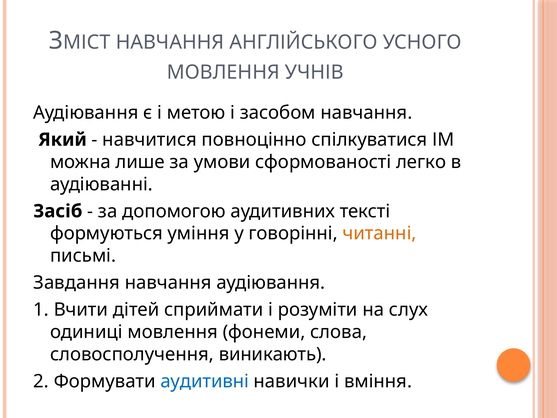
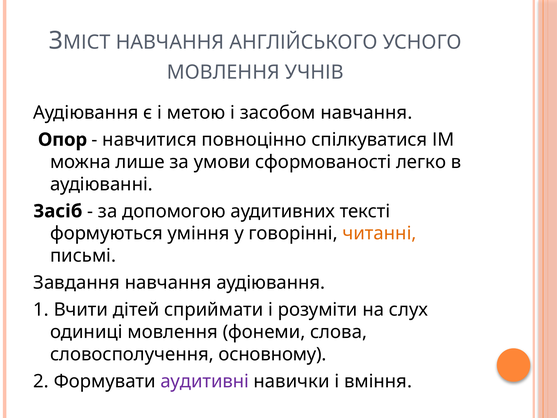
Який: Який -> Опор
виникають: виникають -> основному
аудитивні colour: blue -> purple
